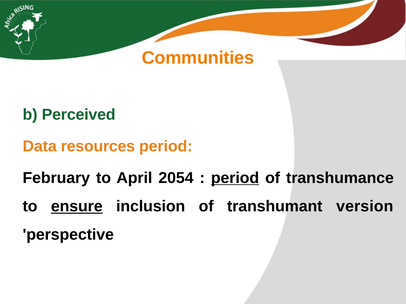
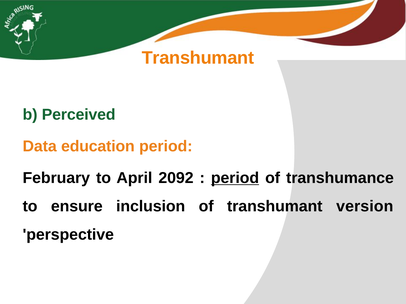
Communities at (198, 58): Communities -> Transhumant
resources: resources -> education
2054: 2054 -> 2092
ensure underline: present -> none
